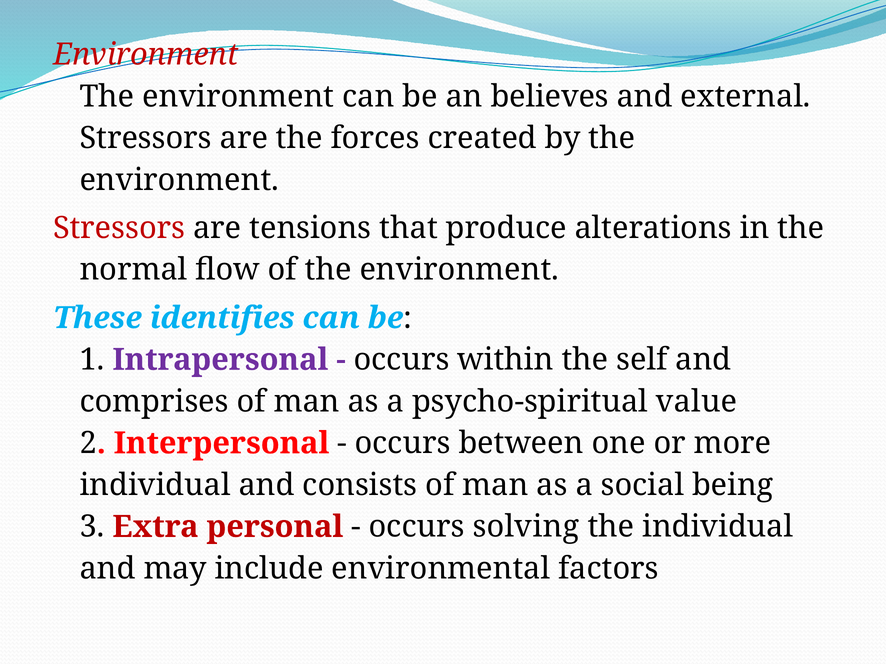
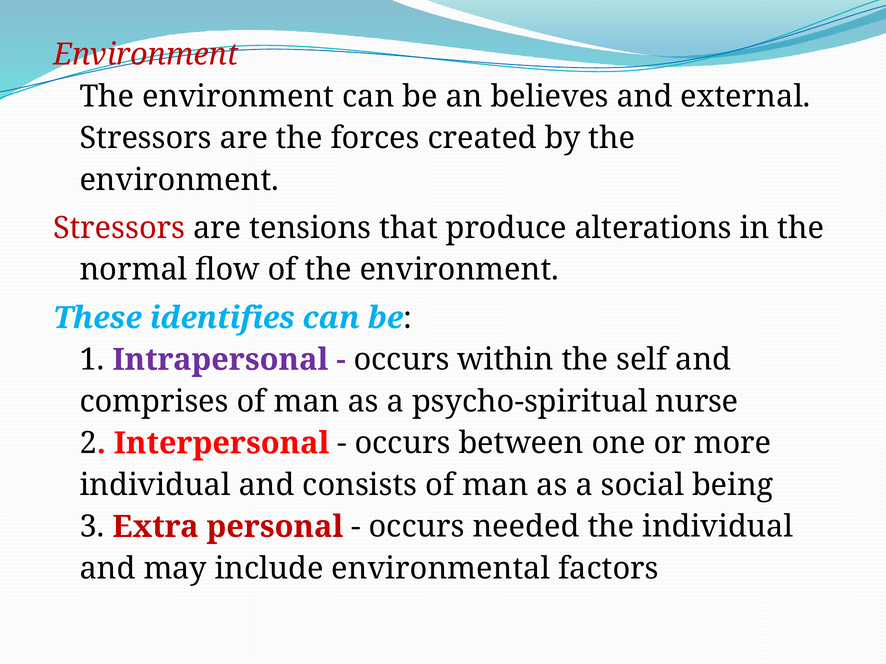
value: value -> nurse
solving: solving -> needed
